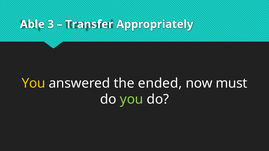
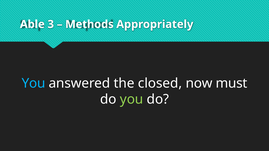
Transfer: Transfer -> Methods
You at (34, 83) colour: yellow -> light blue
ended: ended -> closed
